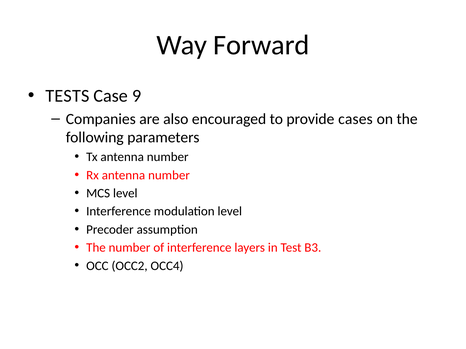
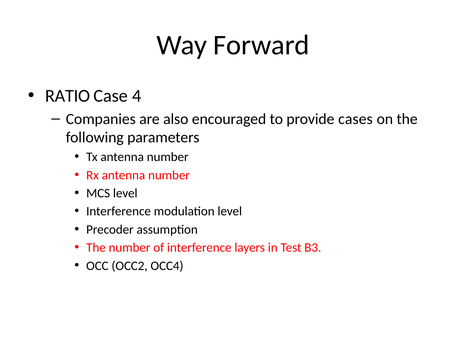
TESTS: TESTS -> RATIO
9: 9 -> 4
